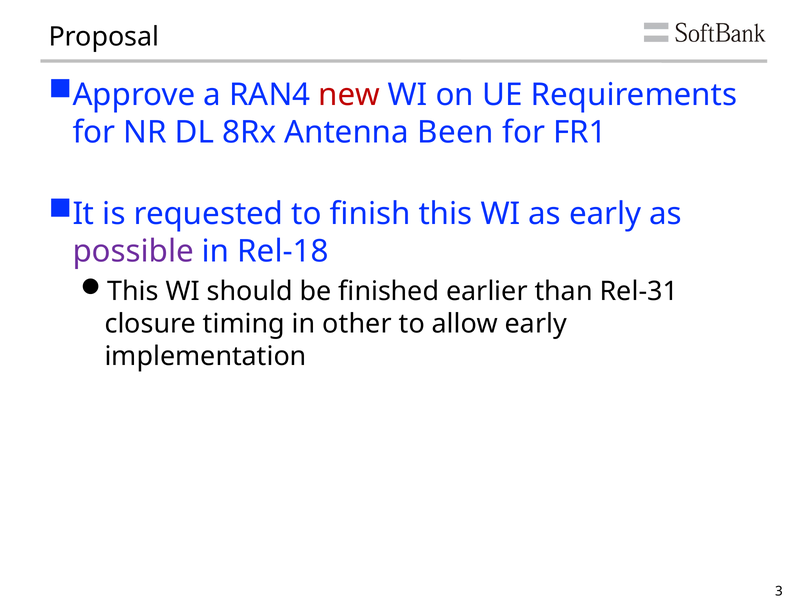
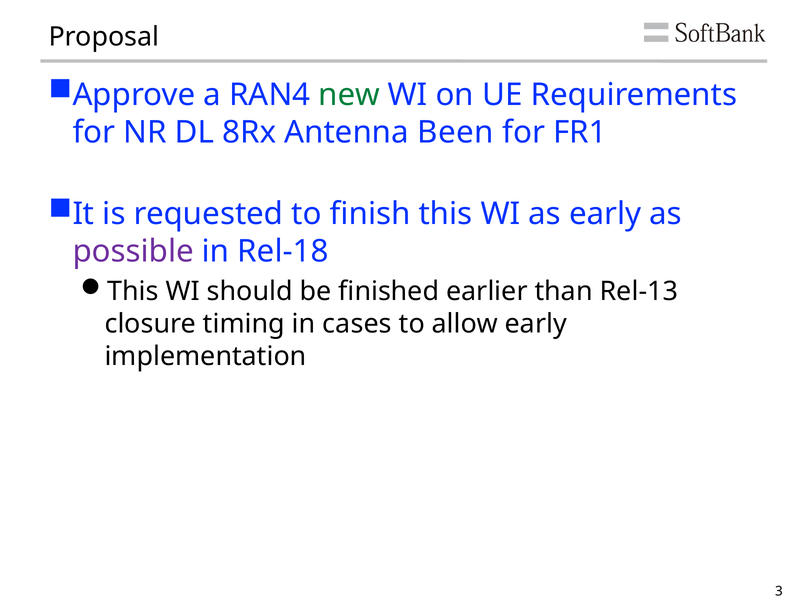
new colour: red -> green
Rel-31: Rel-31 -> Rel-13
other: other -> cases
